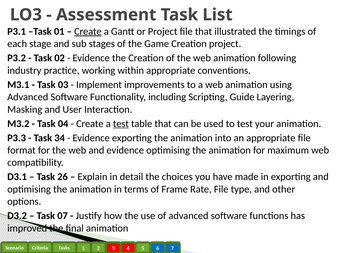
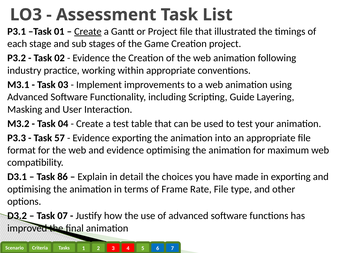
test at (121, 124) underline: present -> none
34: 34 -> 57
26: 26 -> 86
